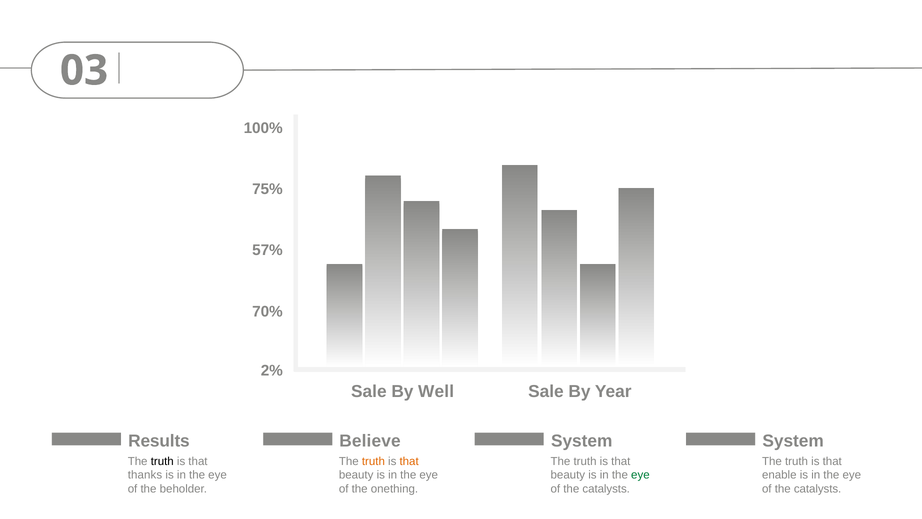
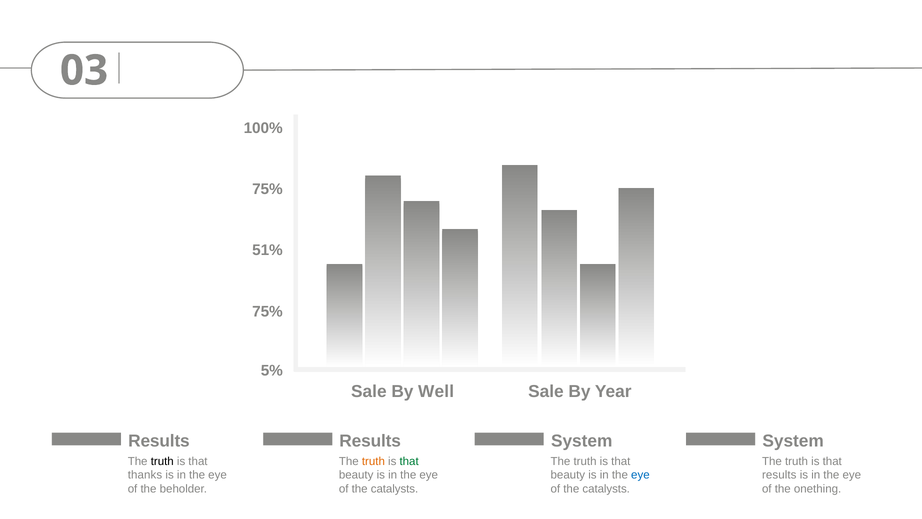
57%: 57% -> 51%
70% at (267, 311): 70% -> 75%
2%: 2% -> 5%
Believe at (370, 441): Believe -> Results
that at (409, 461) colour: orange -> green
eye at (640, 475) colour: green -> blue
enable at (779, 475): enable -> results
onething at (394, 489): onething -> catalysts
catalysts at (818, 489): catalysts -> onething
